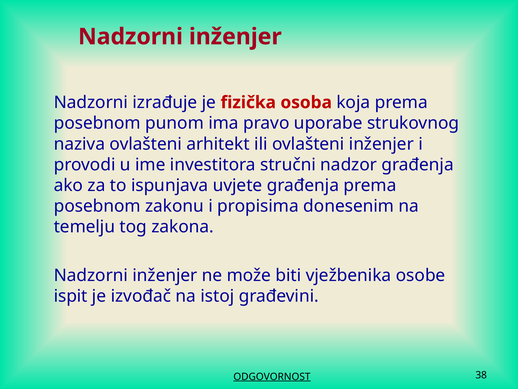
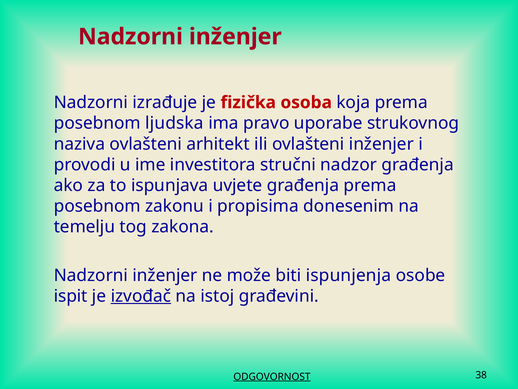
punom: punom -> ljudska
vježbenika: vježbenika -> ispunjenja
izvođač underline: none -> present
